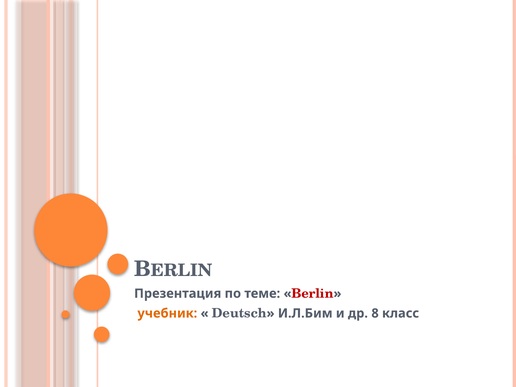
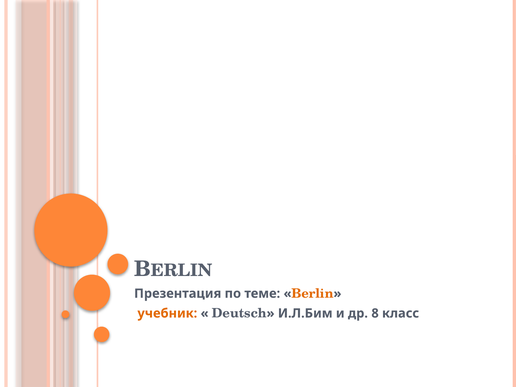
Berlin colour: red -> orange
